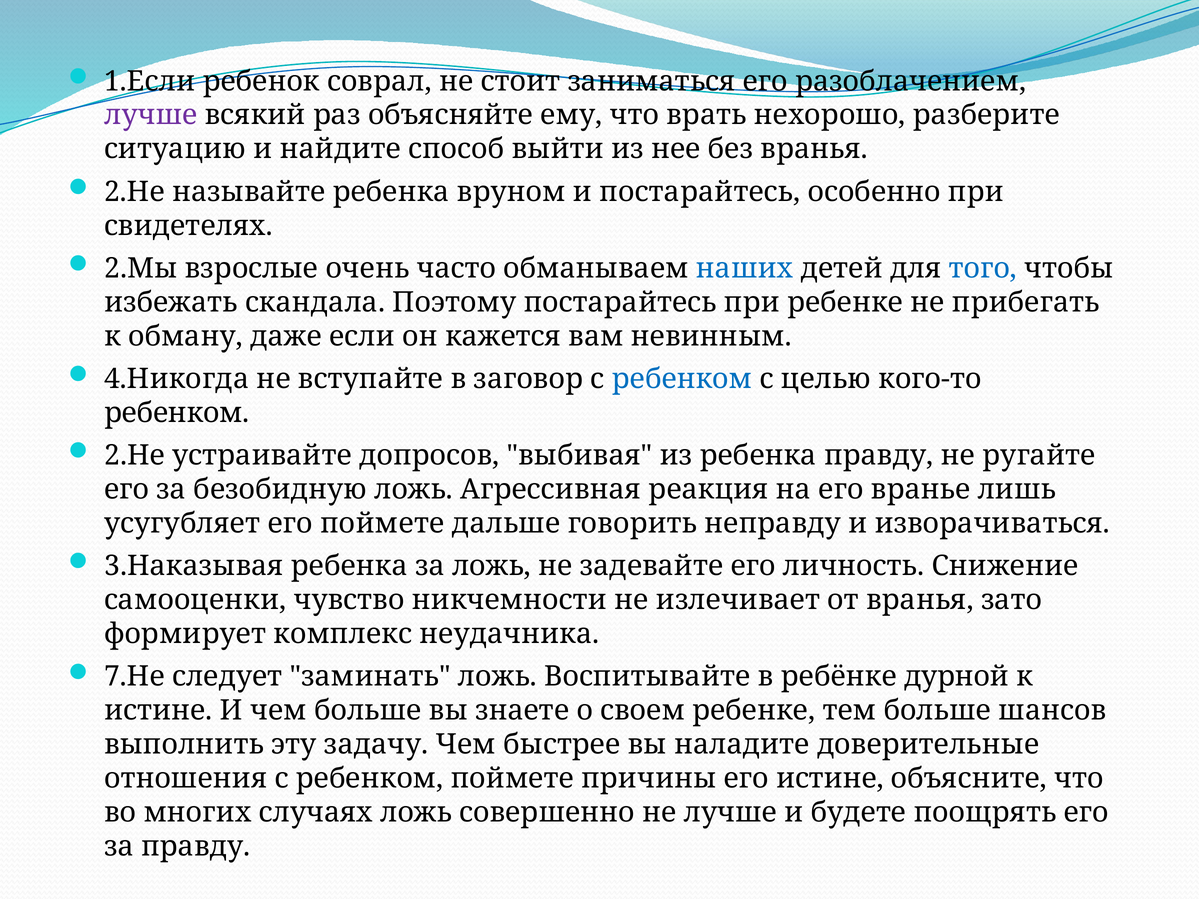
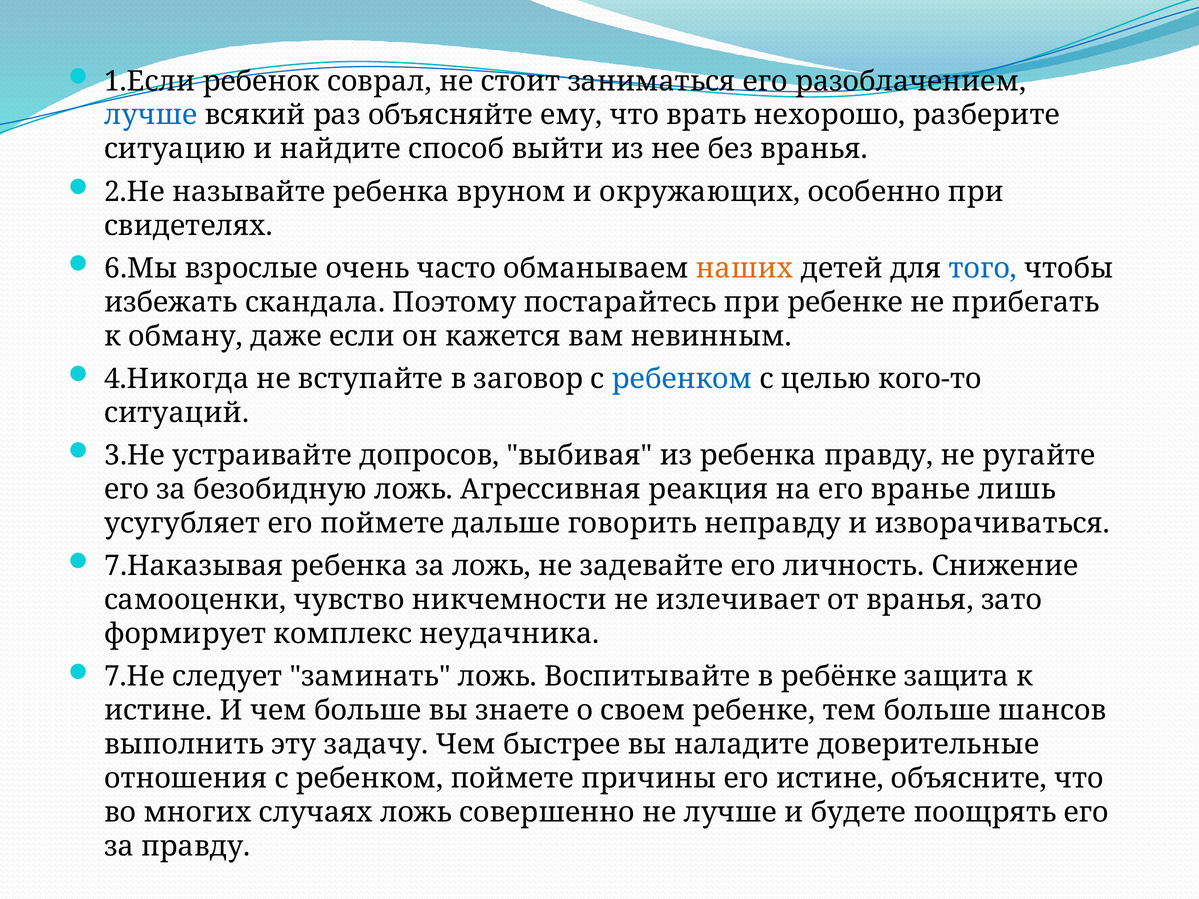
лучше at (151, 115) colour: purple -> blue
и постарайтесь: постарайтесь -> окружающих
2.Мы: 2.Мы -> 6.Мы
наших colour: blue -> orange
ребенком at (177, 413): ребенком -> ситуаций
2.Не at (135, 456): 2.Не -> 3.Не
3.Наказывая: 3.Наказывая -> 7.Наказывая
дурной: дурной -> защита
